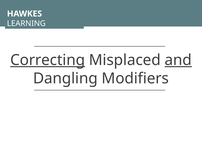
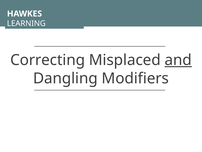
Correcting underline: present -> none
